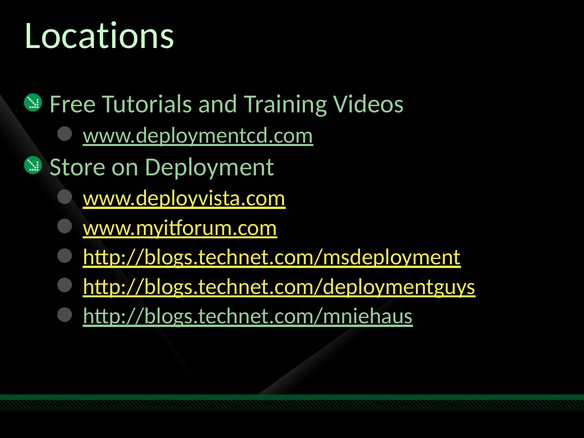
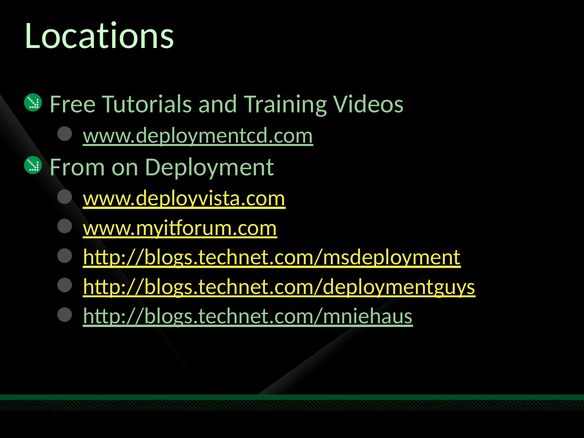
Store: Store -> From
